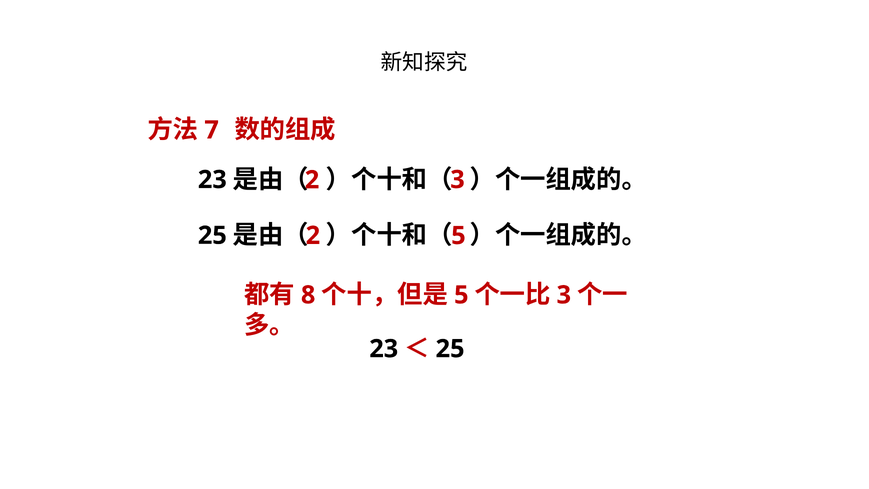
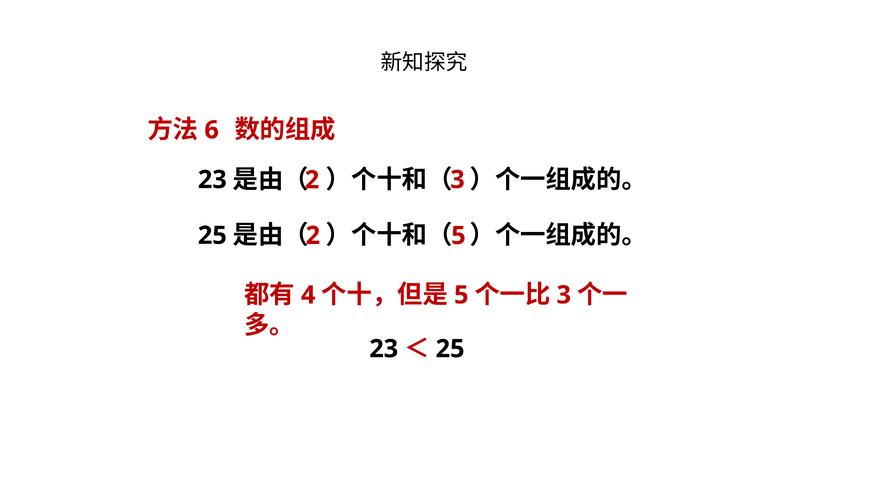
7: 7 -> 6
8: 8 -> 4
